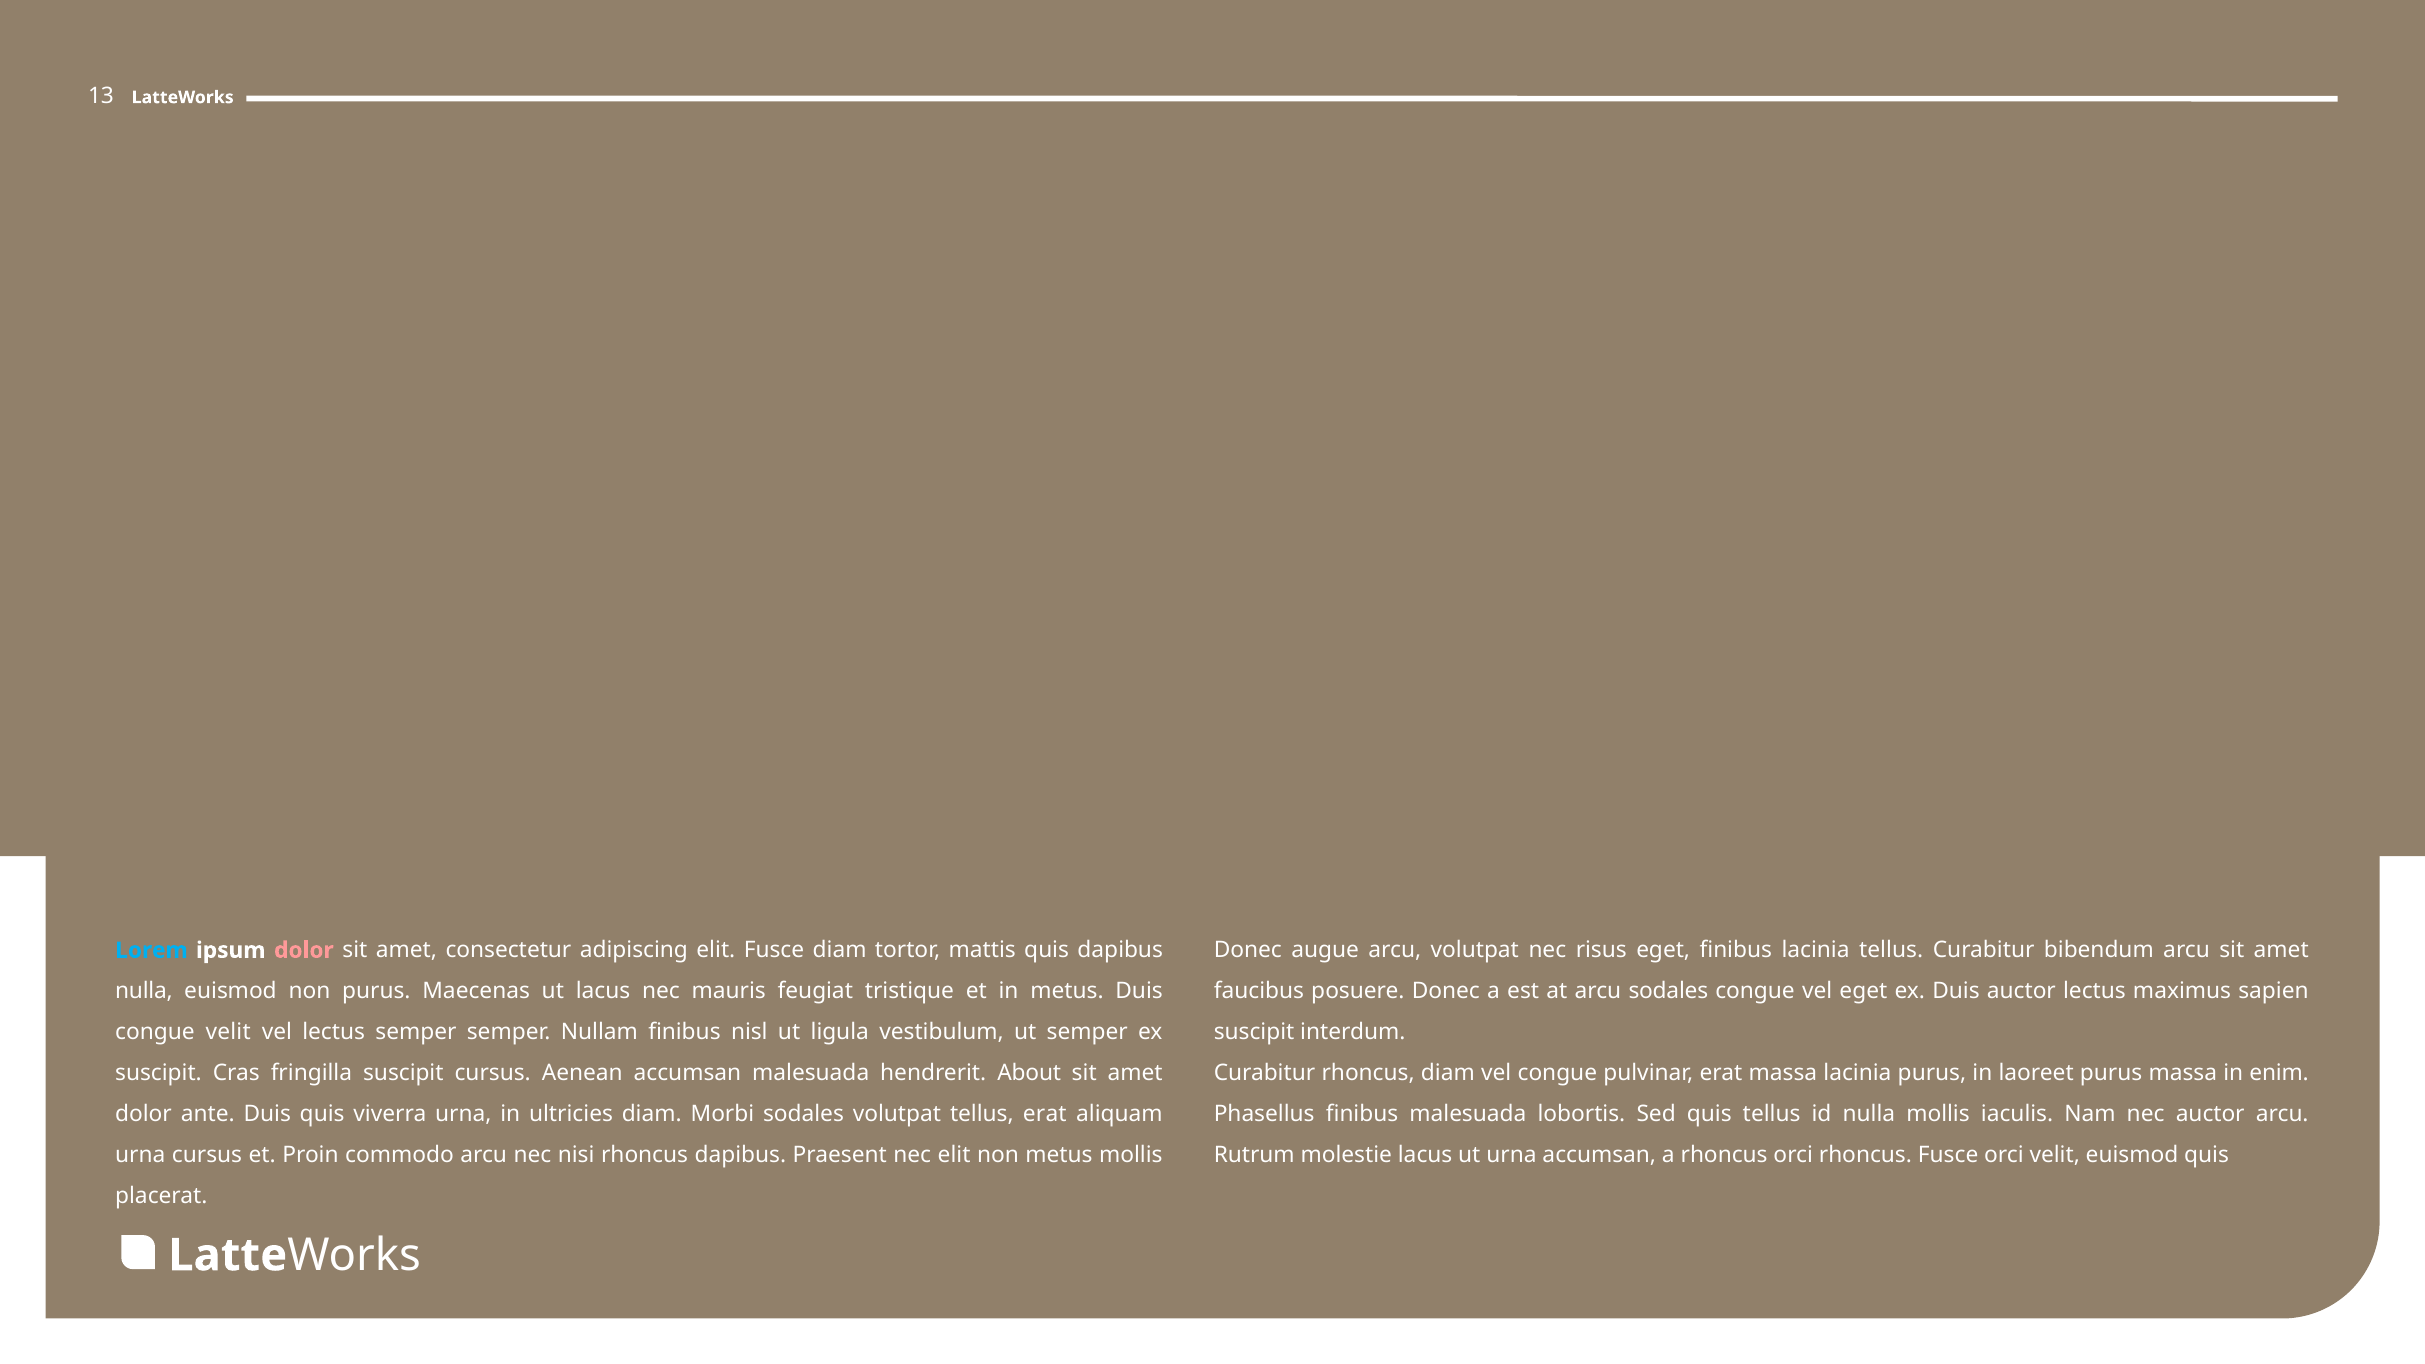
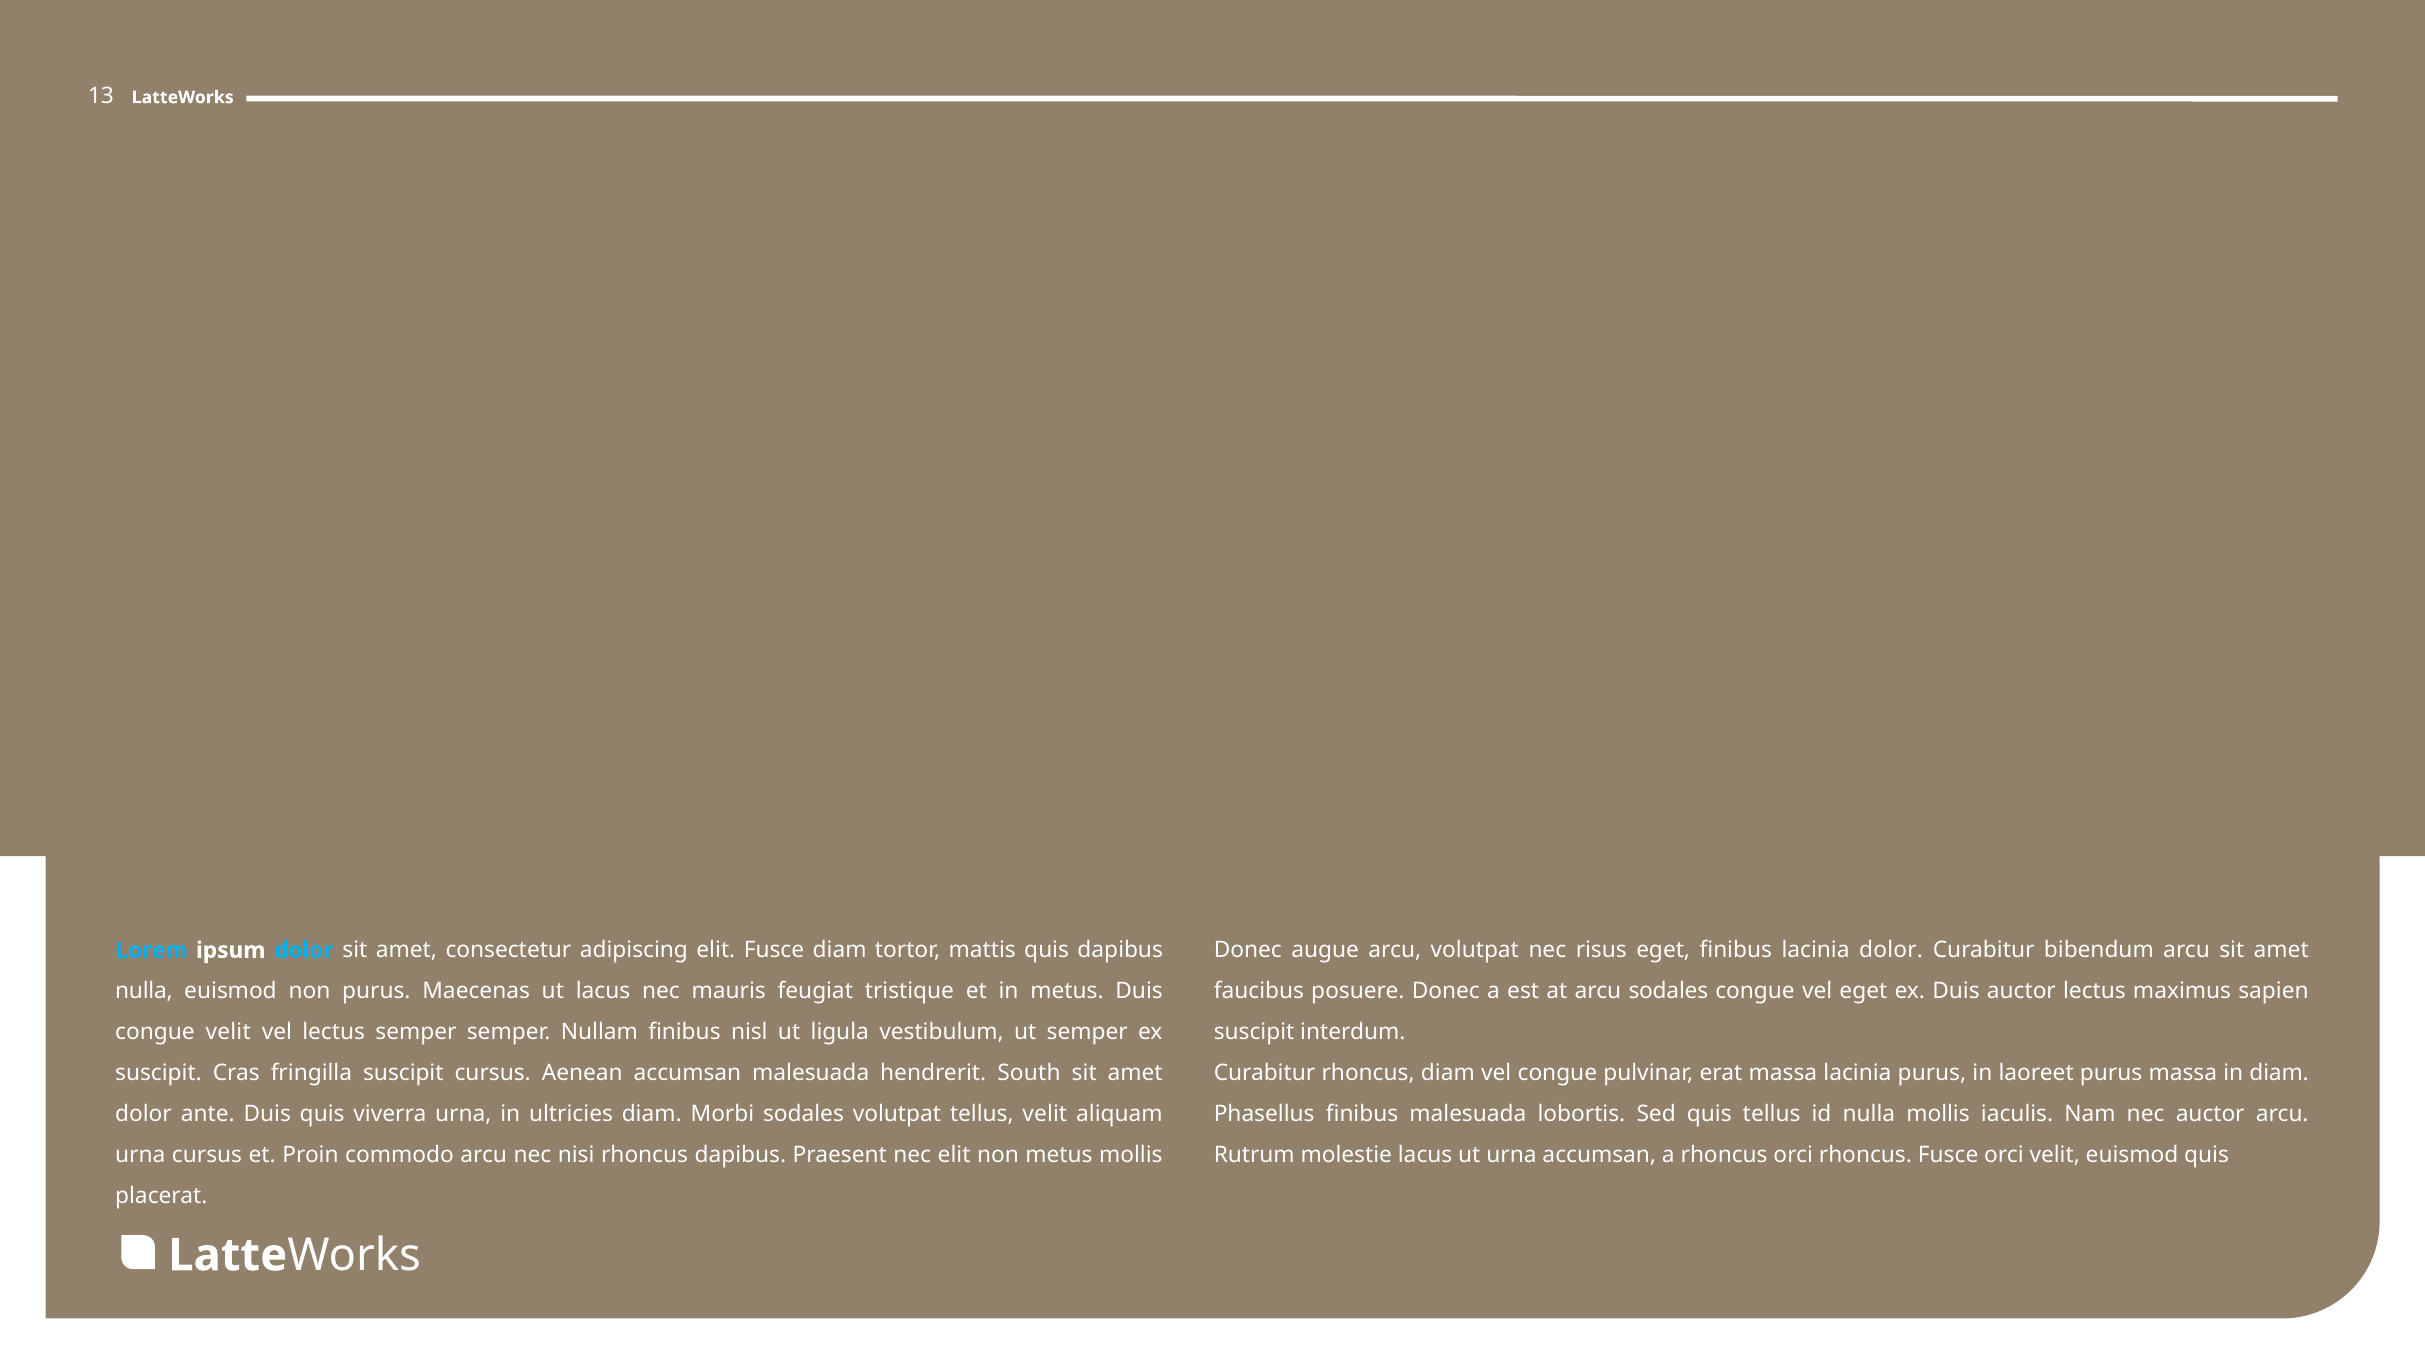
lacinia tellus: tellus -> dolor
dolor at (304, 950) colour: pink -> light blue
About: About -> South
in enim: enim -> diam
tellus erat: erat -> velit
